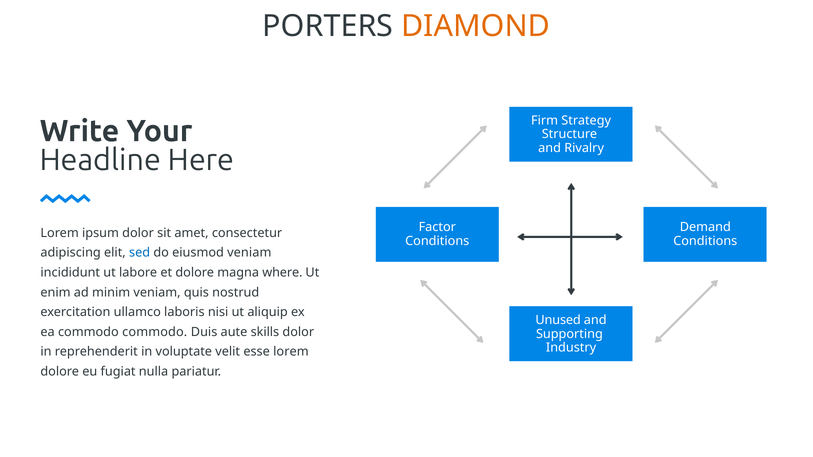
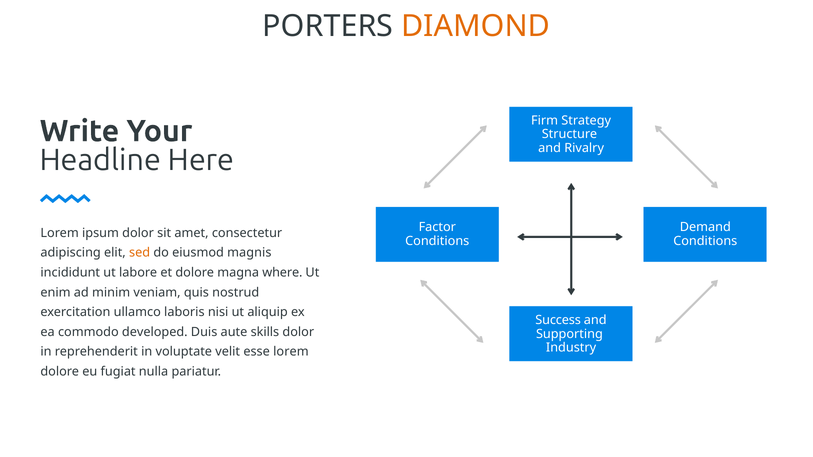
sed colour: blue -> orange
eiusmod veniam: veniam -> magnis
Unused: Unused -> Success
commodo commodo: commodo -> developed
